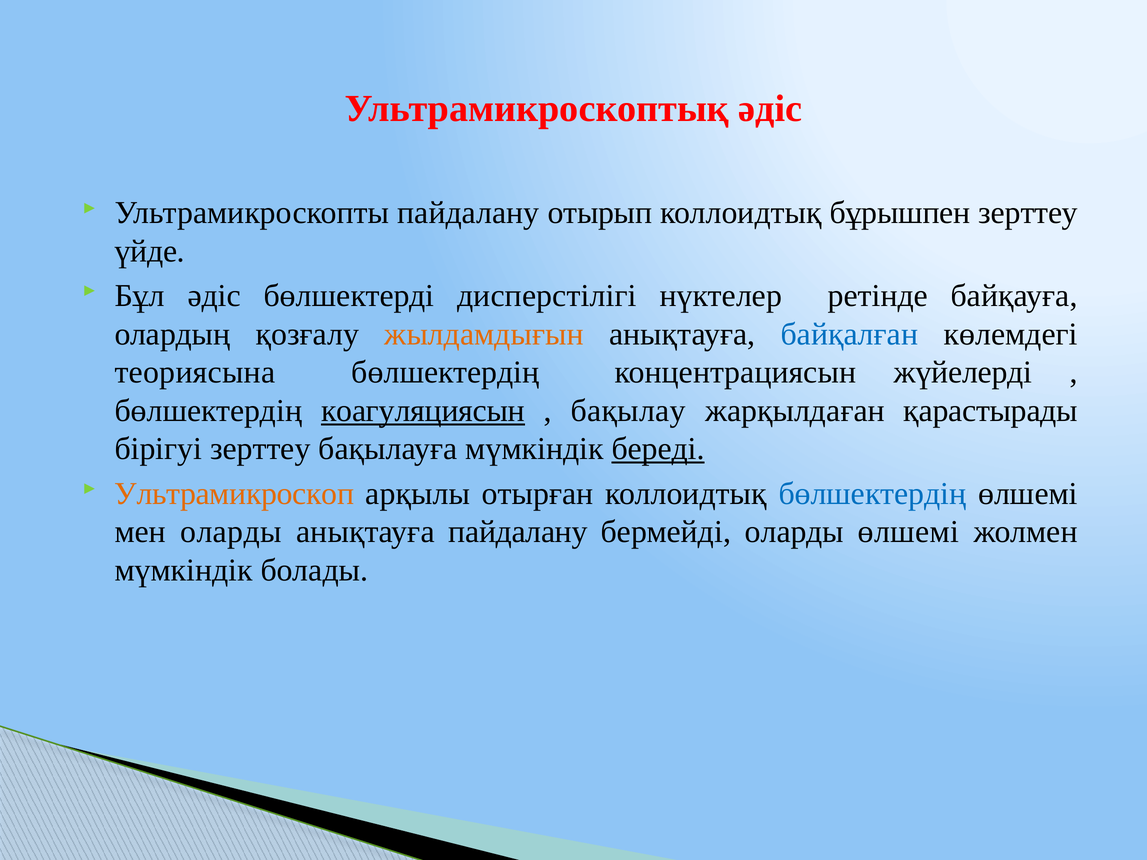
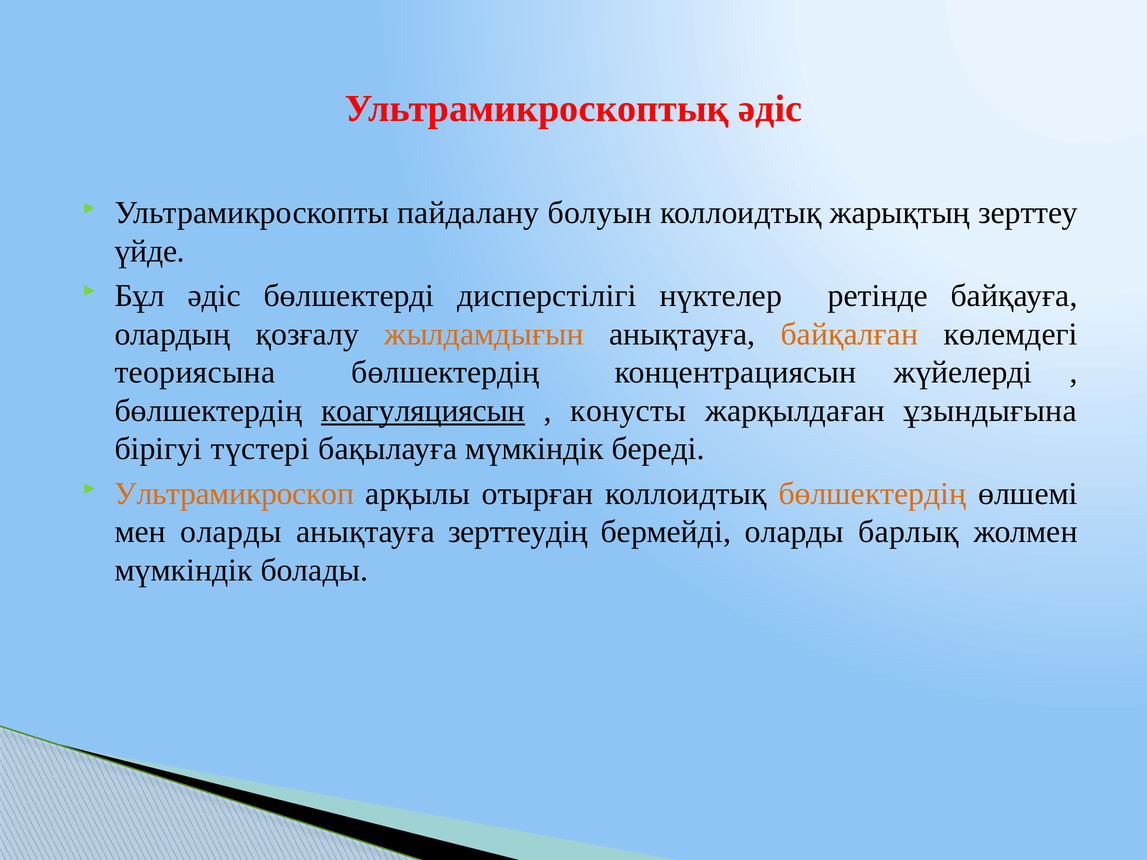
отырып: отырып -> болуын
бұрышпен: бұрышпен -> жарықтың
байқалған colour: blue -> orange
бақылау: бақылау -> конусты
қарастырады: қарастырады -> ұзындығына
бірігуі зерттеу: зерттеу -> түстері
береді underline: present -> none
бөлшектердің at (872, 494) colour: blue -> orange
анықтауға пайдалану: пайдалану -> зерттеудің
оларды өлшемі: өлшемі -> барлық
